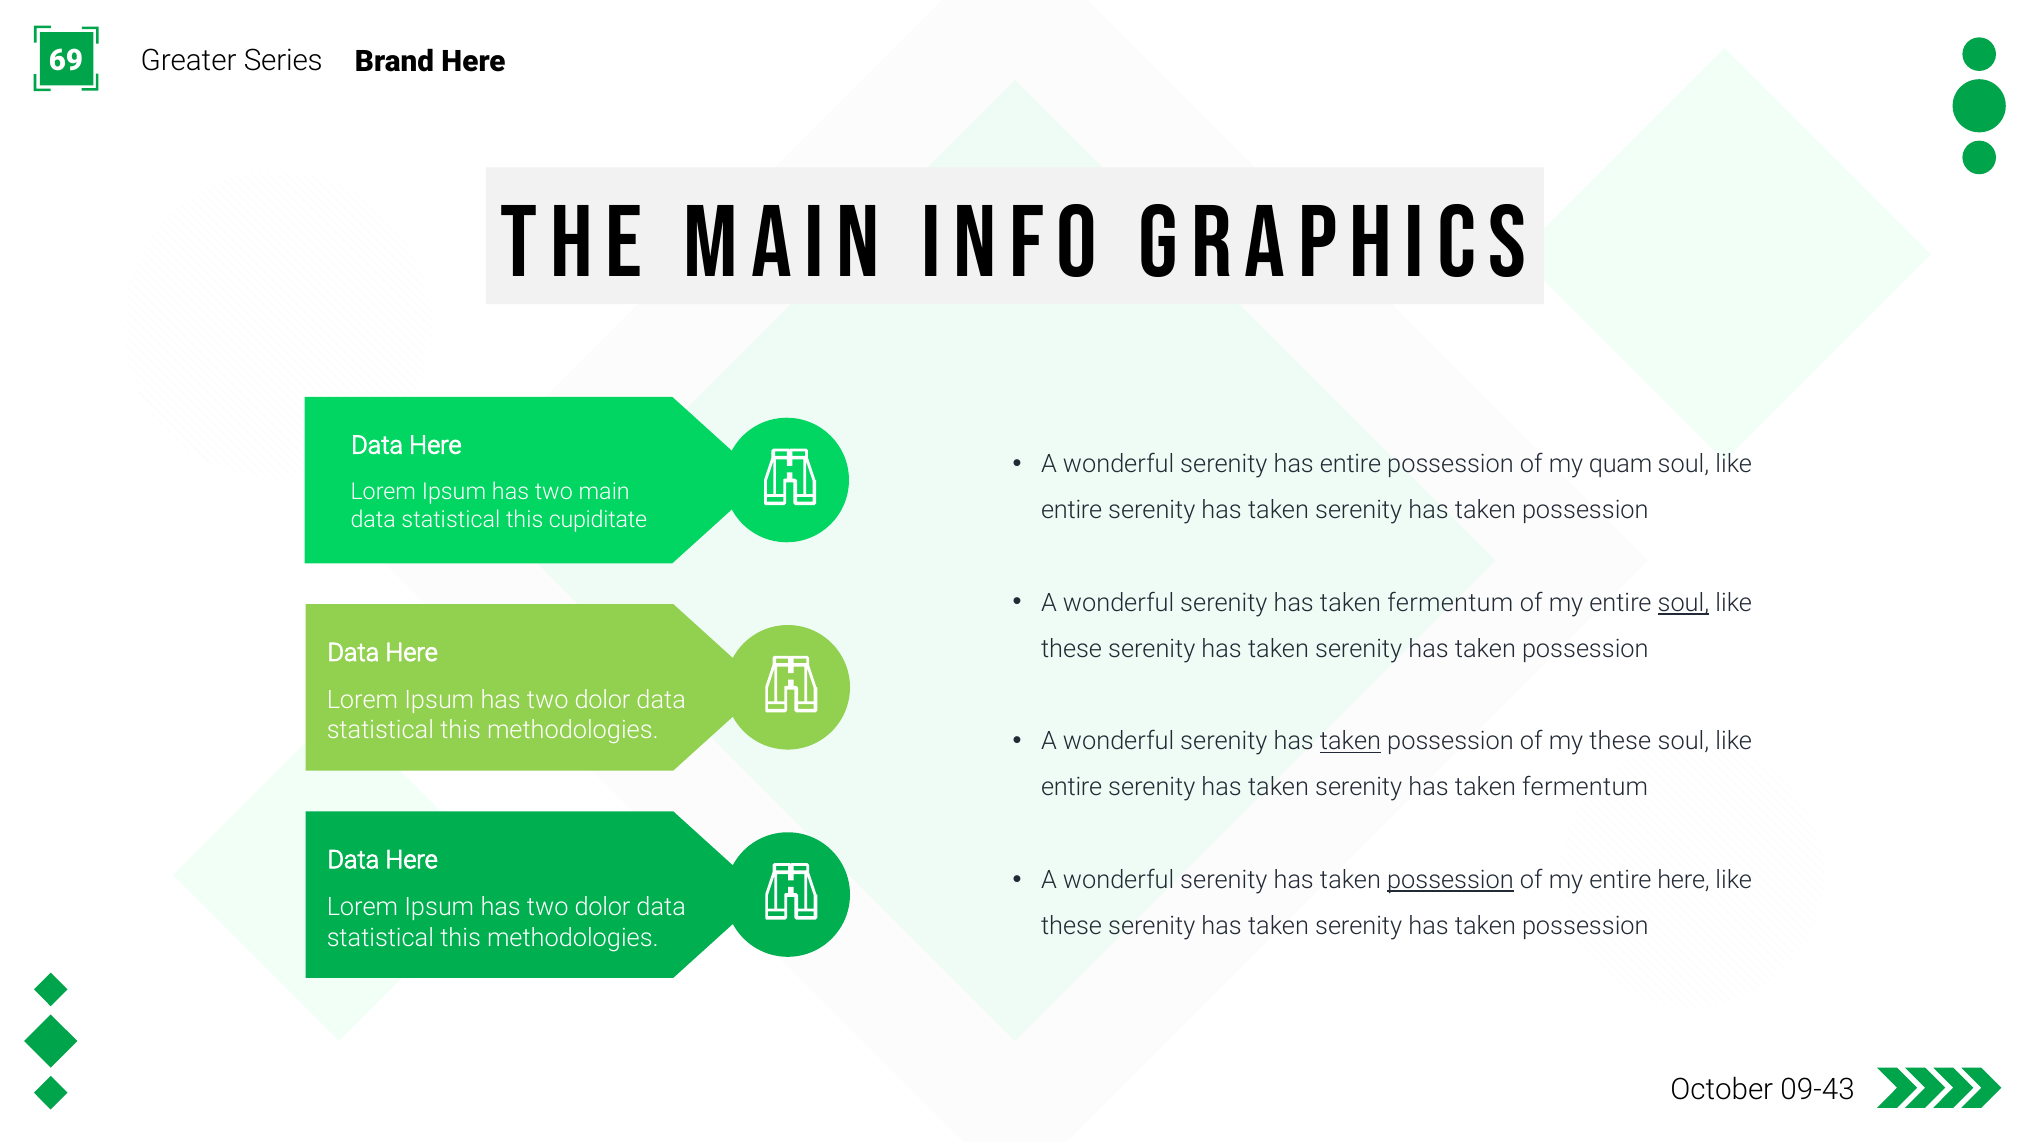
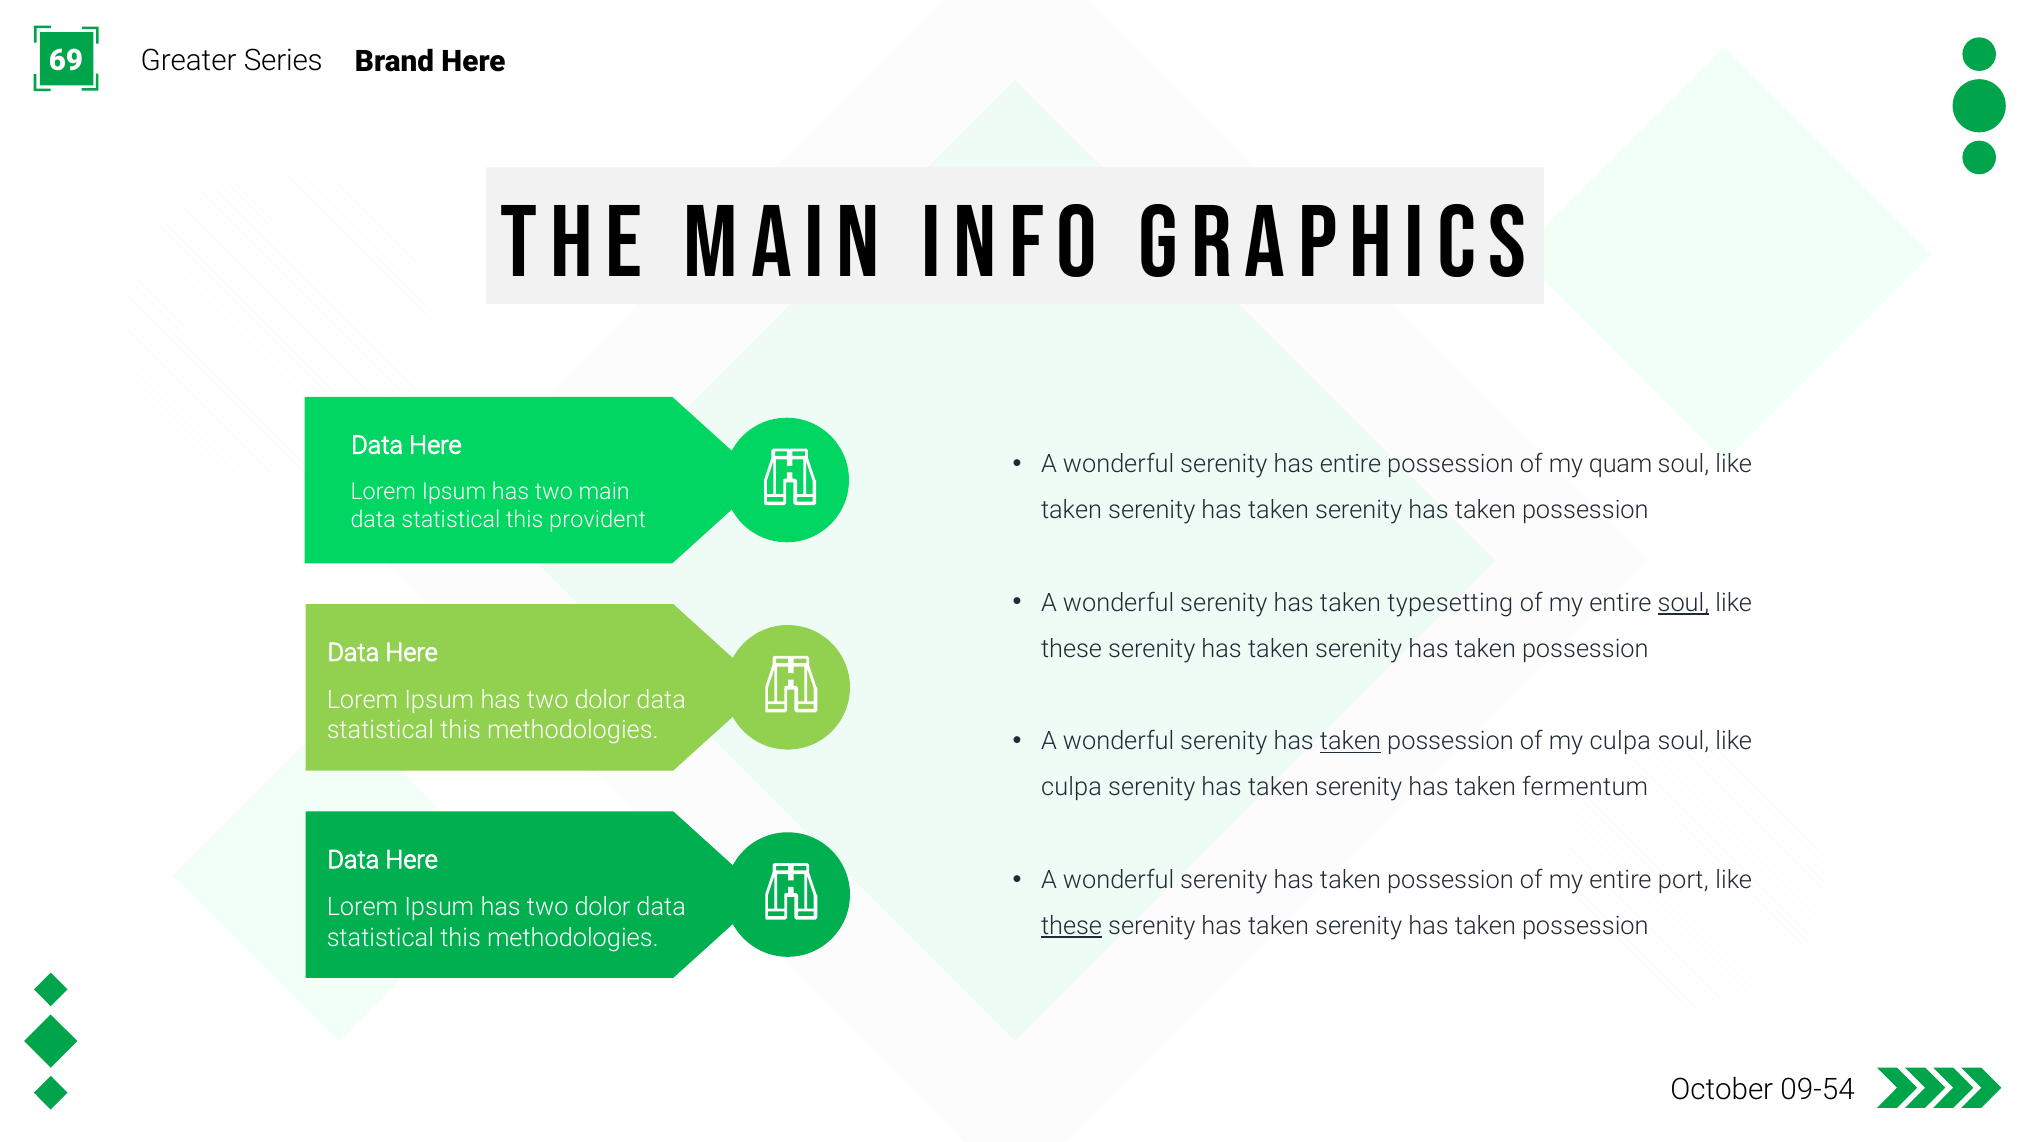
entire at (1072, 510): entire -> taken
cupiditate: cupiditate -> provident
fermentum at (1450, 603): fermentum -> typesetting
my these: these -> culpa
entire at (1072, 787): entire -> culpa
possession at (1450, 880) underline: present -> none
entire here: here -> port
these at (1072, 926) underline: none -> present
09-43: 09-43 -> 09-54
